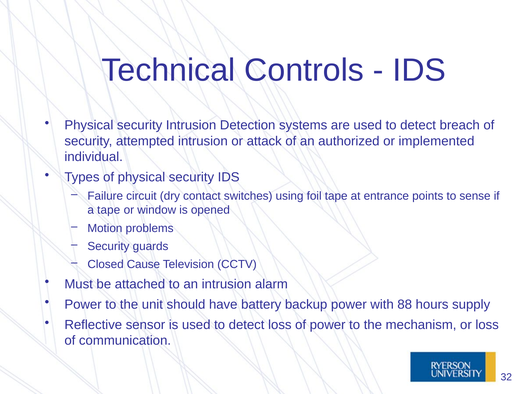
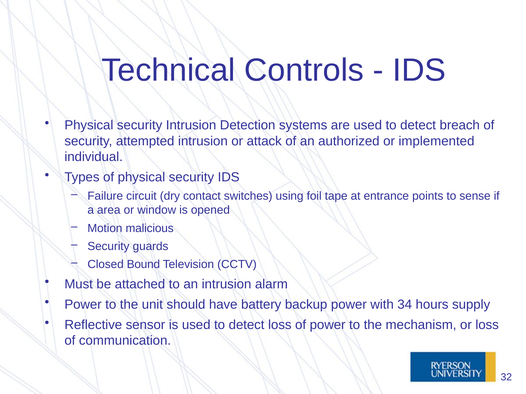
a tape: tape -> area
problems: problems -> malicious
Cause: Cause -> Bound
88: 88 -> 34
